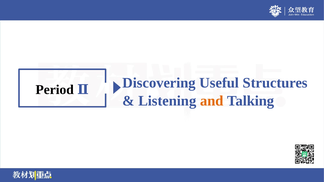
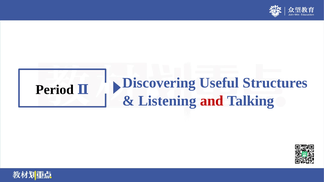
and colour: orange -> red
